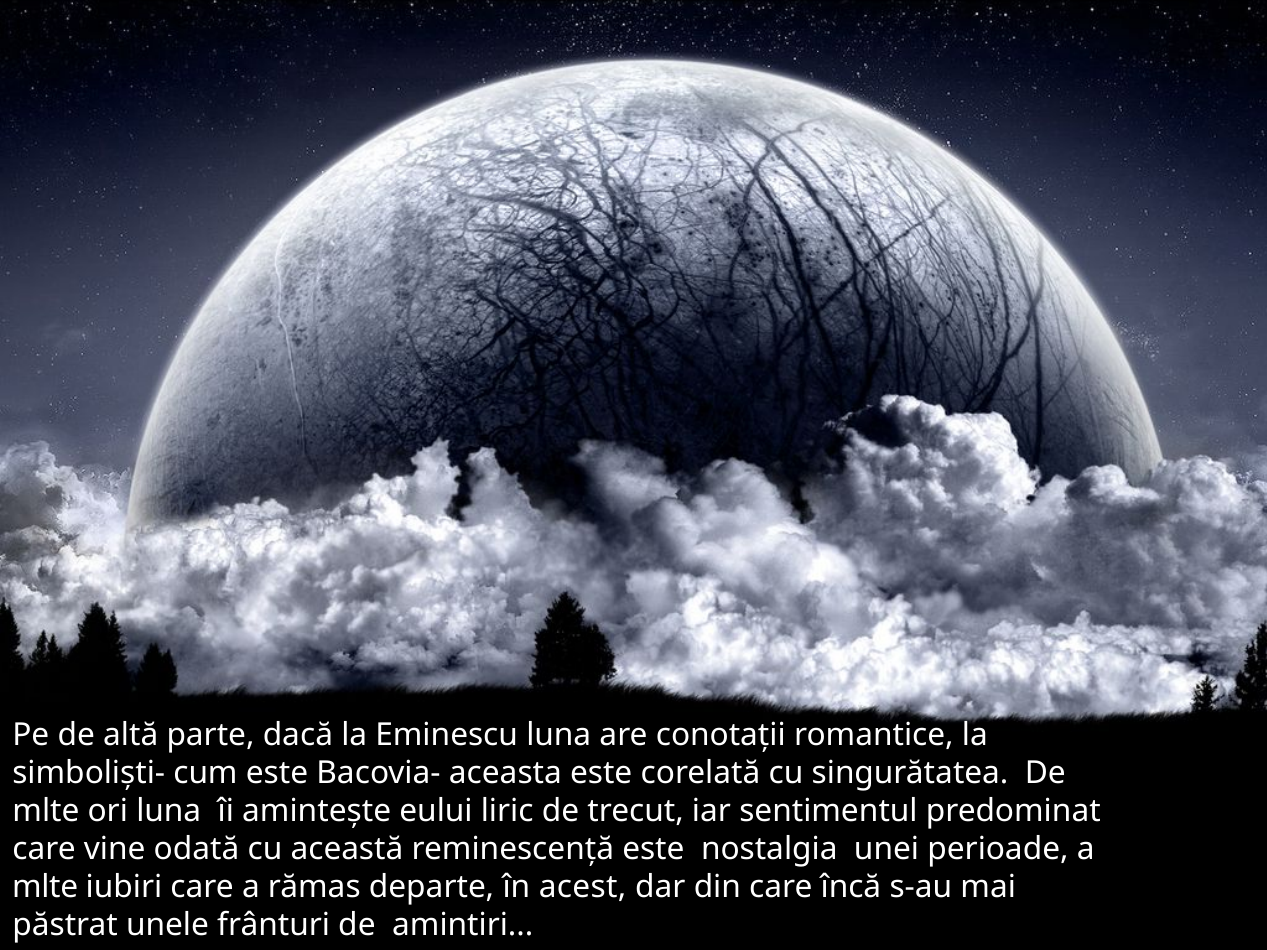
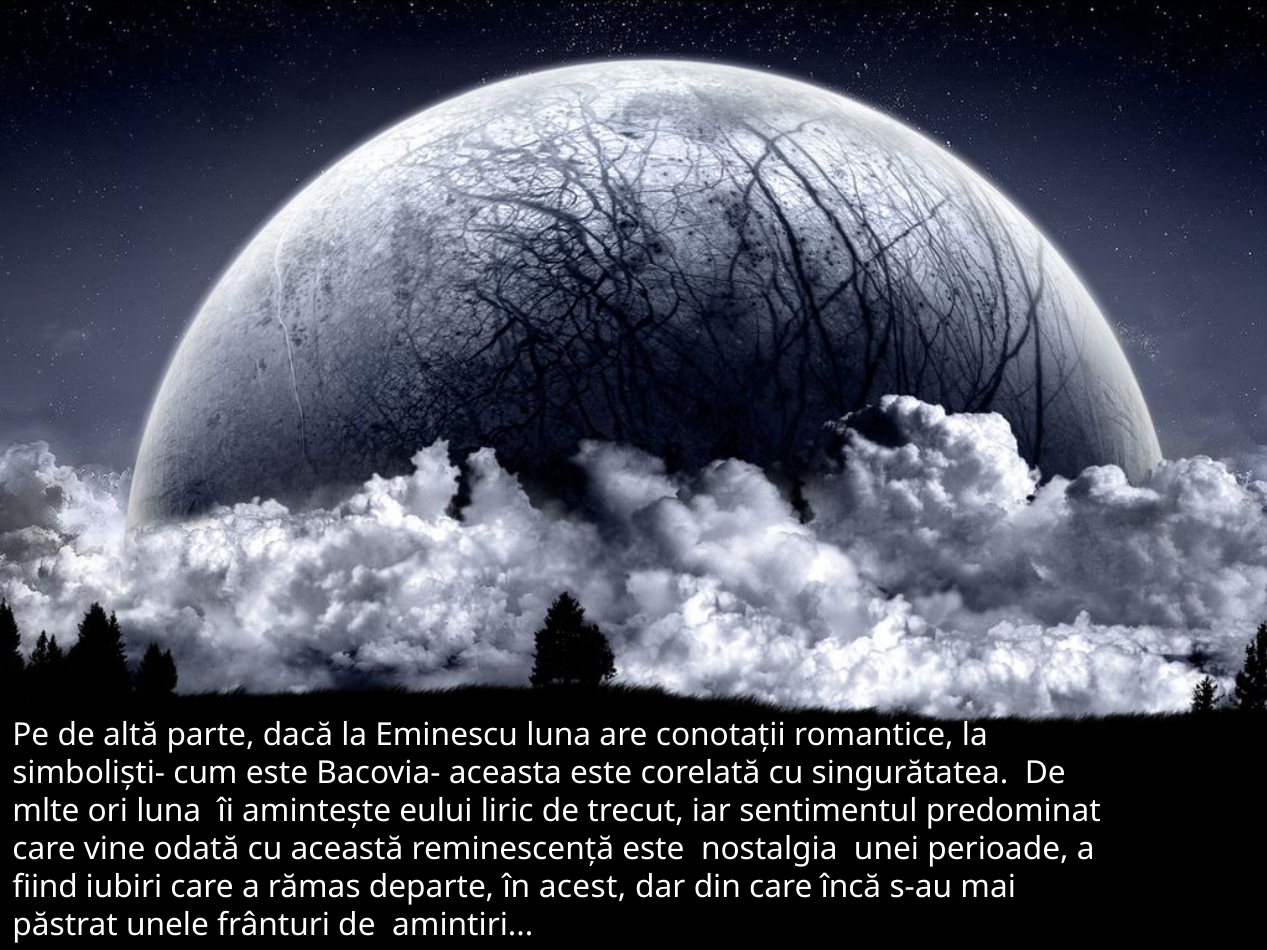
mlte at (45, 887): mlte -> fiind
